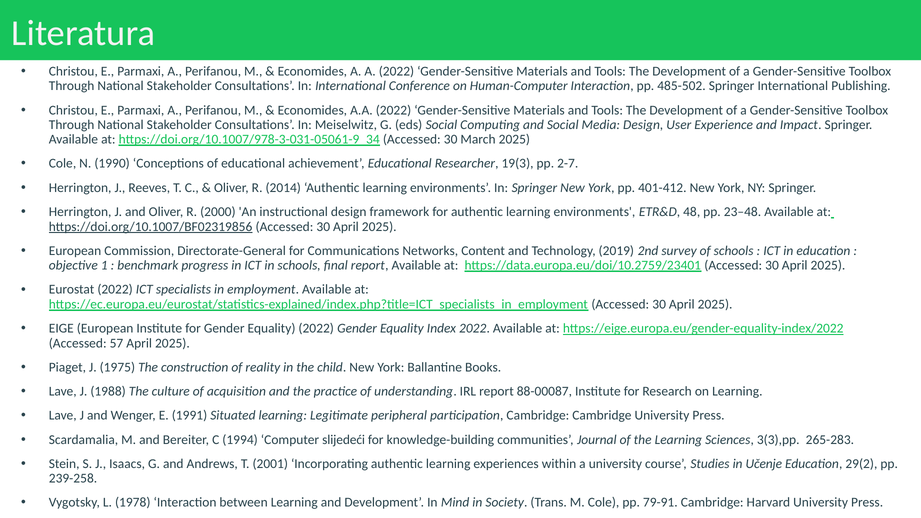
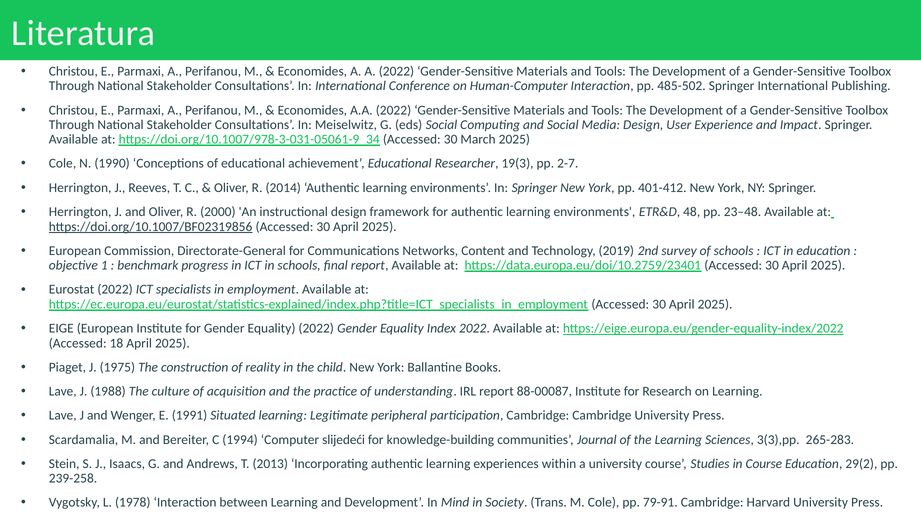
57: 57 -> 18
2001: 2001 -> 2013
in Učenje: Učenje -> Course
